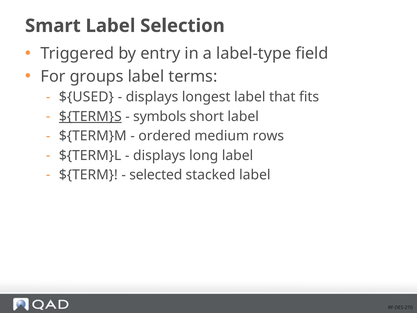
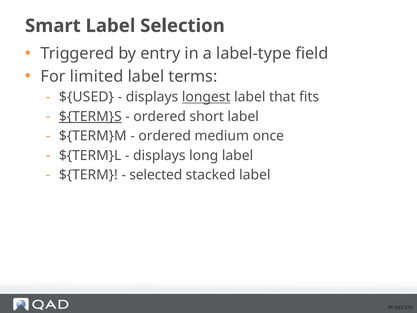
groups: groups -> limited
longest underline: none -> present
symbols at (160, 116): symbols -> ordered
rows: rows -> once
